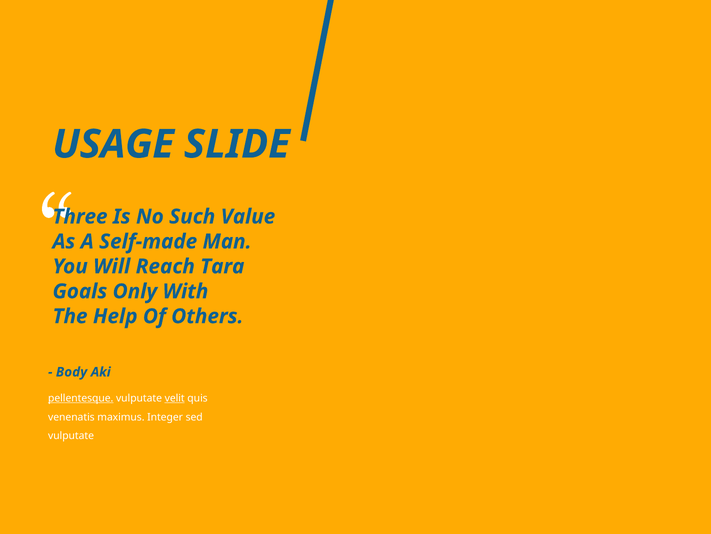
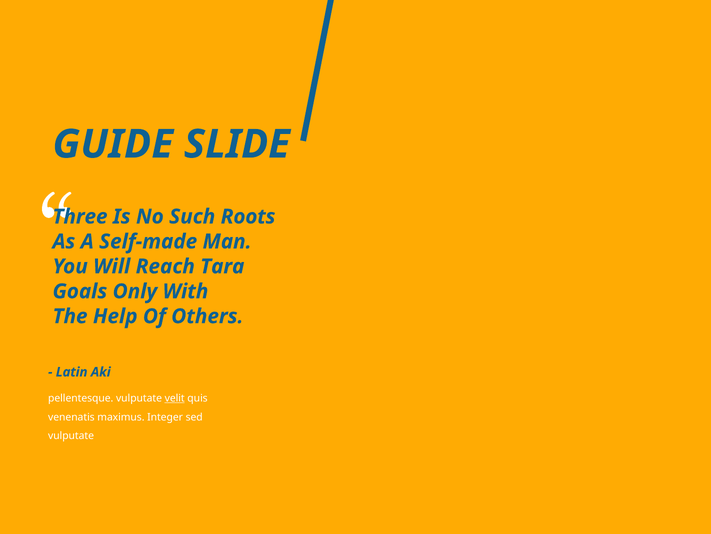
USAGE: USAGE -> GUIDE
Value: Value -> Roots
Body: Body -> Latin
pellentesque underline: present -> none
